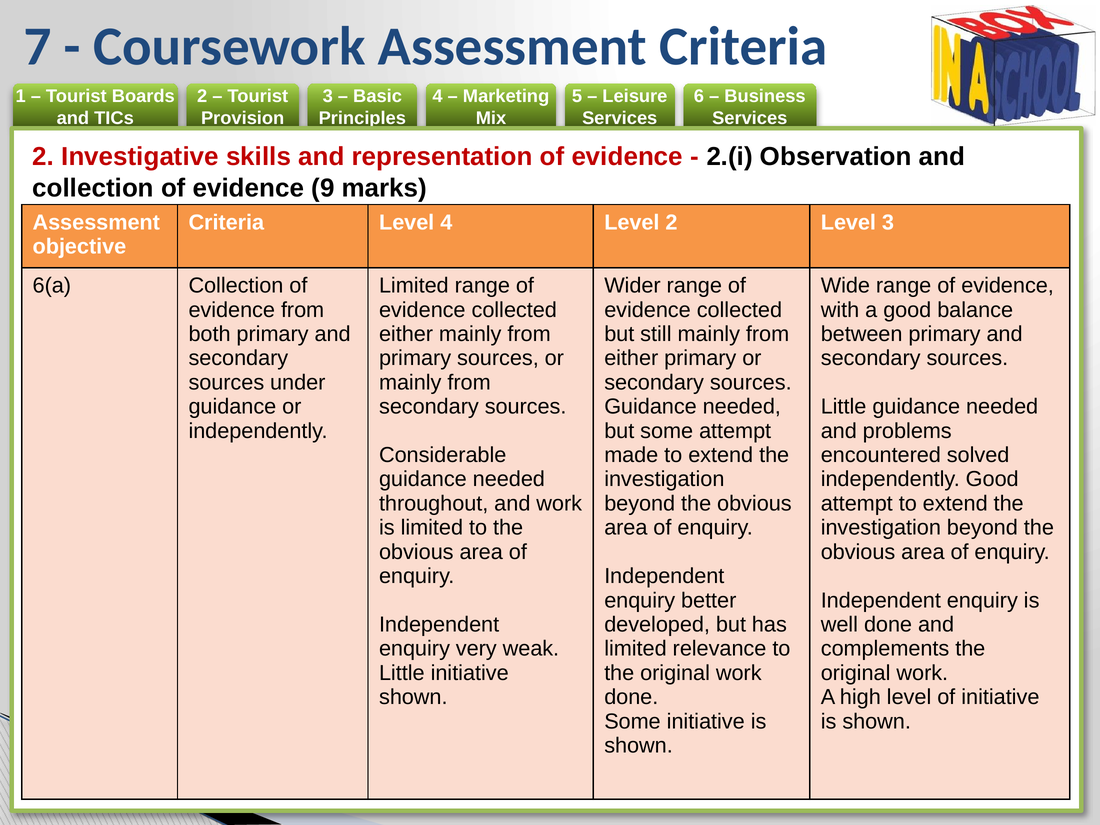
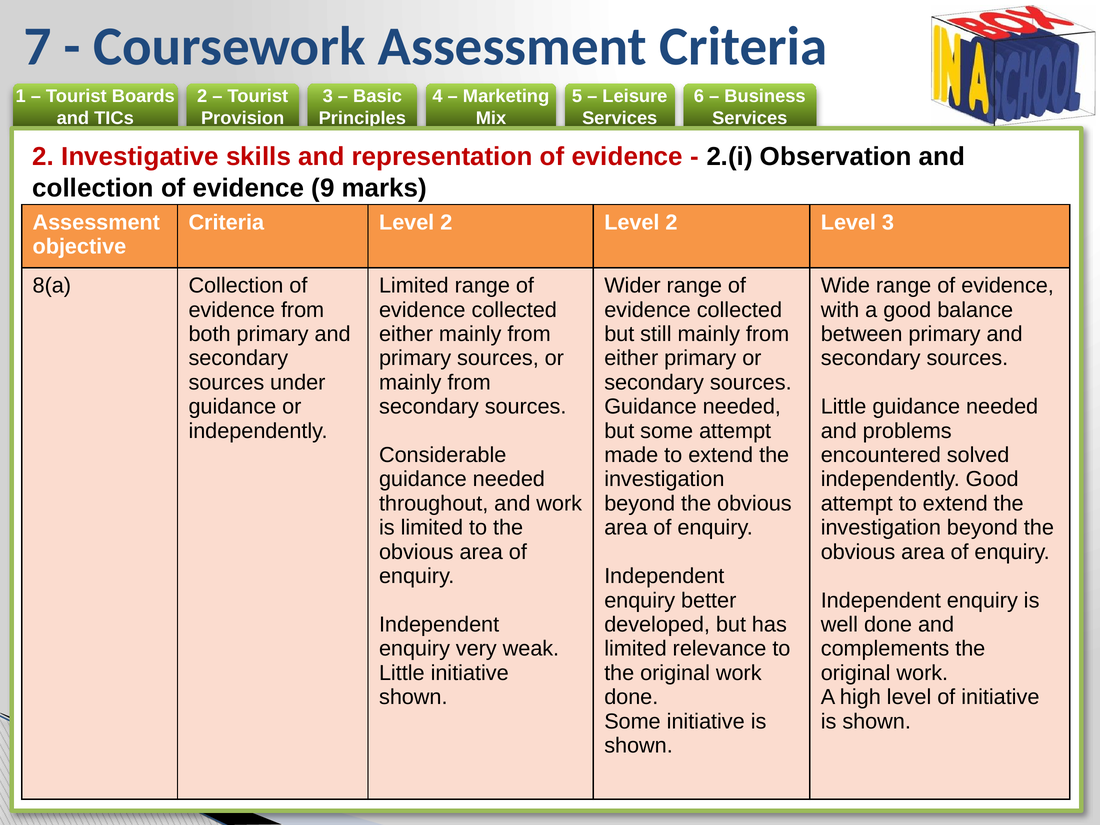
Criteria Level 4: 4 -> 2
6(a: 6(a -> 8(a
